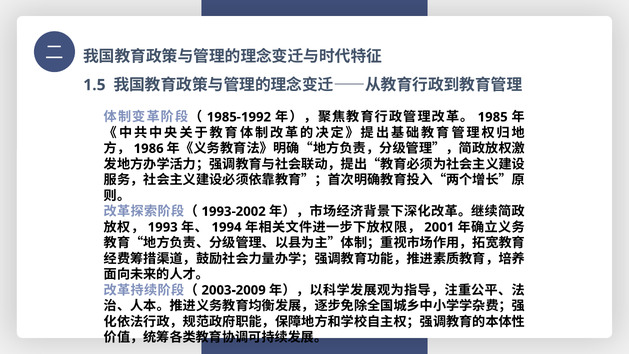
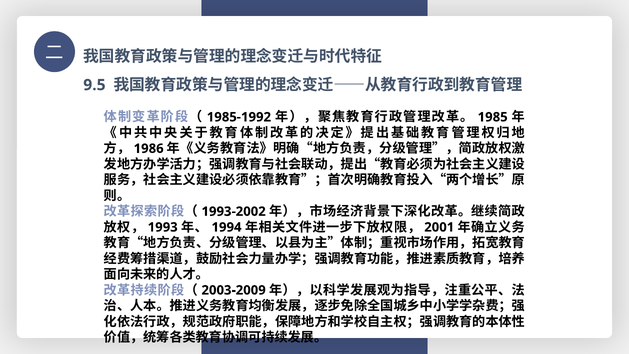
1.5: 1.5 -> 9.5
